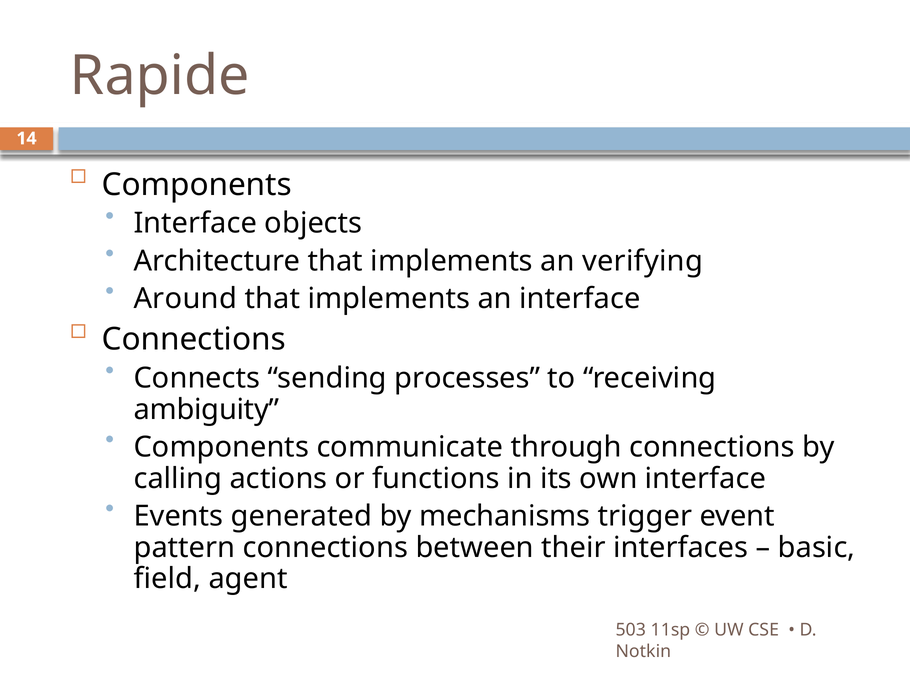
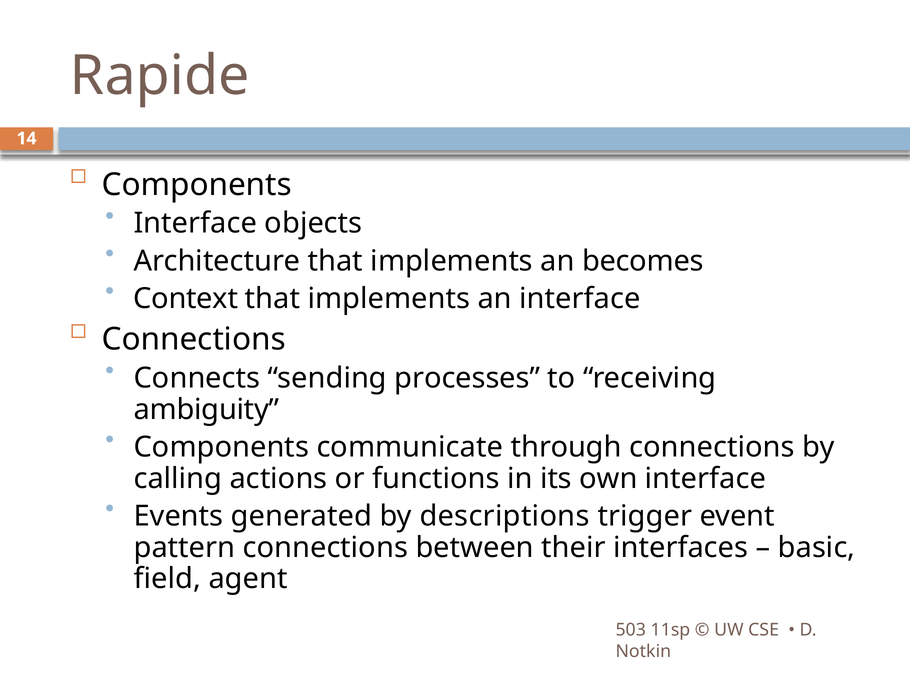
verifying: verifying -> becomes
Around: Around -> Context
mechanisms: mechanisms -> descriptions
